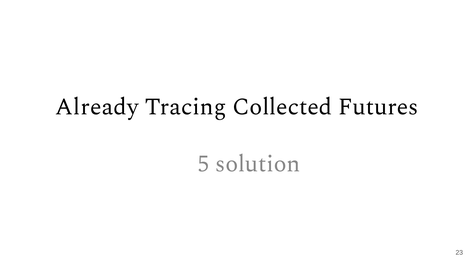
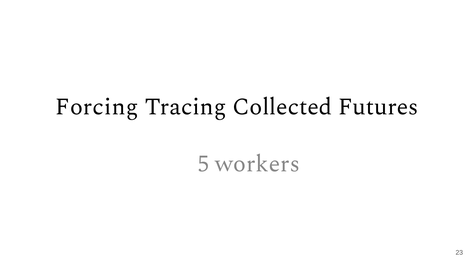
Already: Already -> Forcing
solution: solution -> workers
